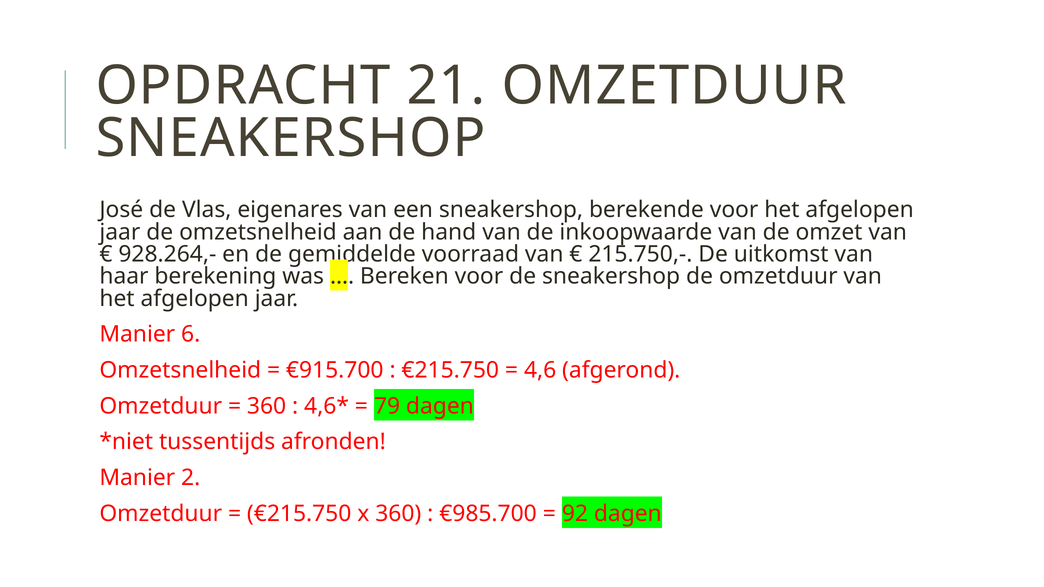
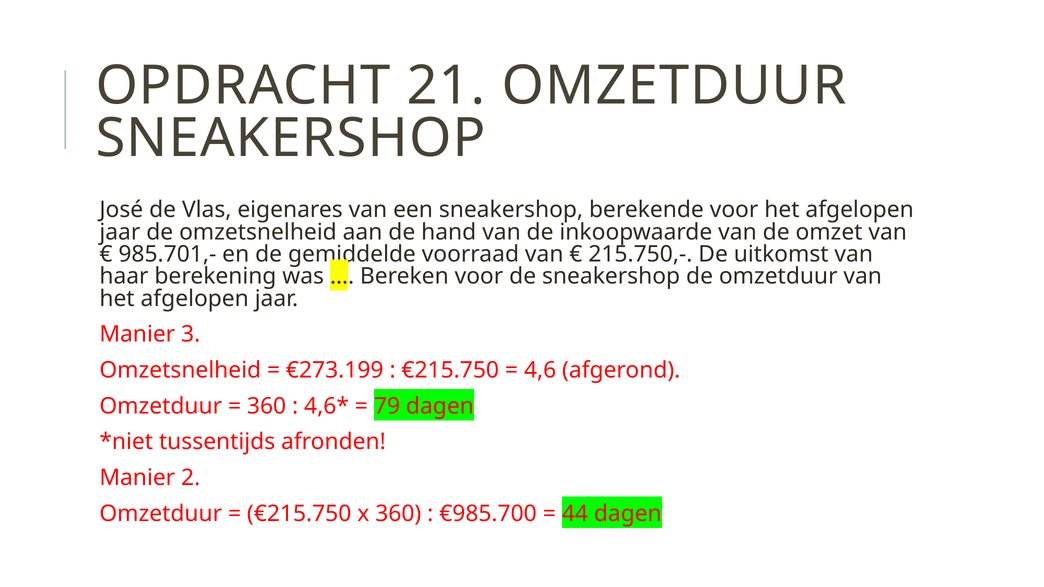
928.264,-: 928.264,- -> 985.701,-
6: 6 -> 3
€915.700: €915.700 -> €273.199
92: 92 -> 44
